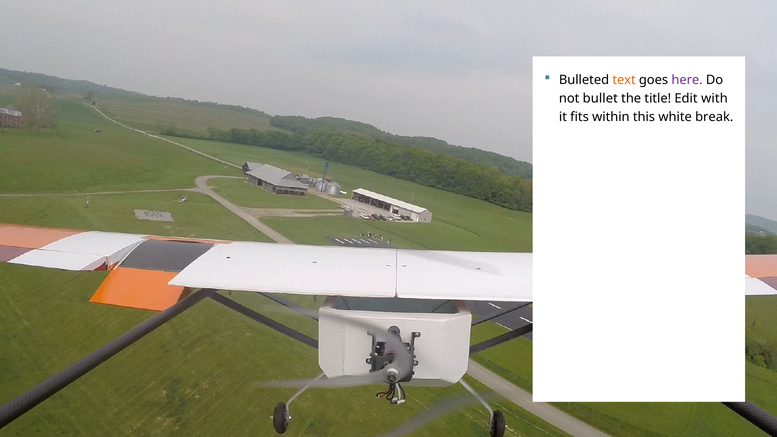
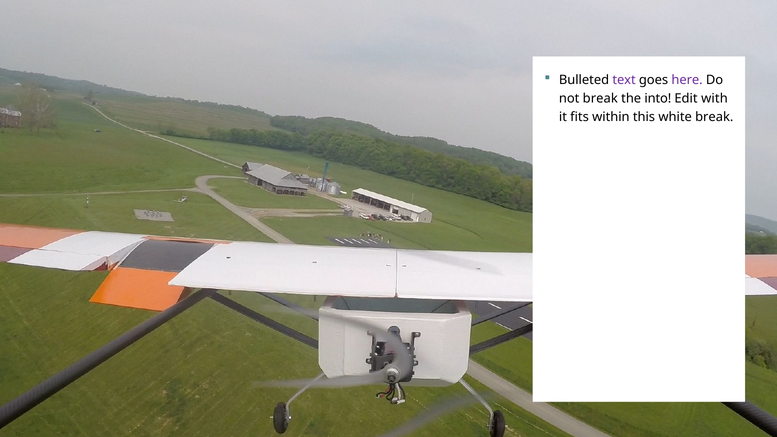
text colour: orange -> purple
not bullet: bullet -> break
title: title -> into
